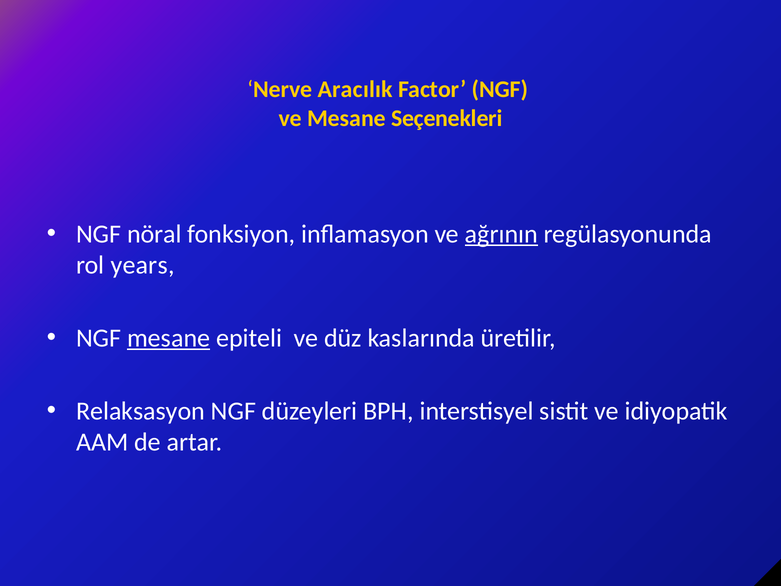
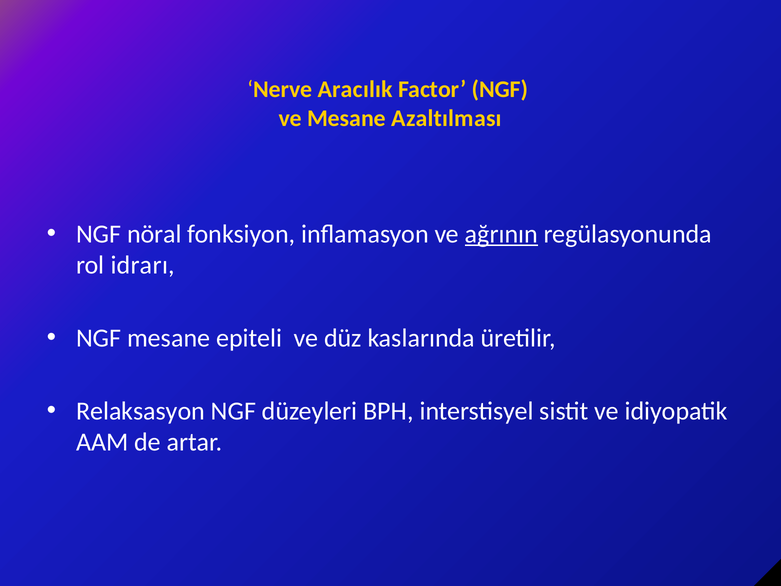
Seçenekleri: Seçenekleri -> Azaltılması
years: years -> idrarı
mesane at (169, 338) underline: present -> none
